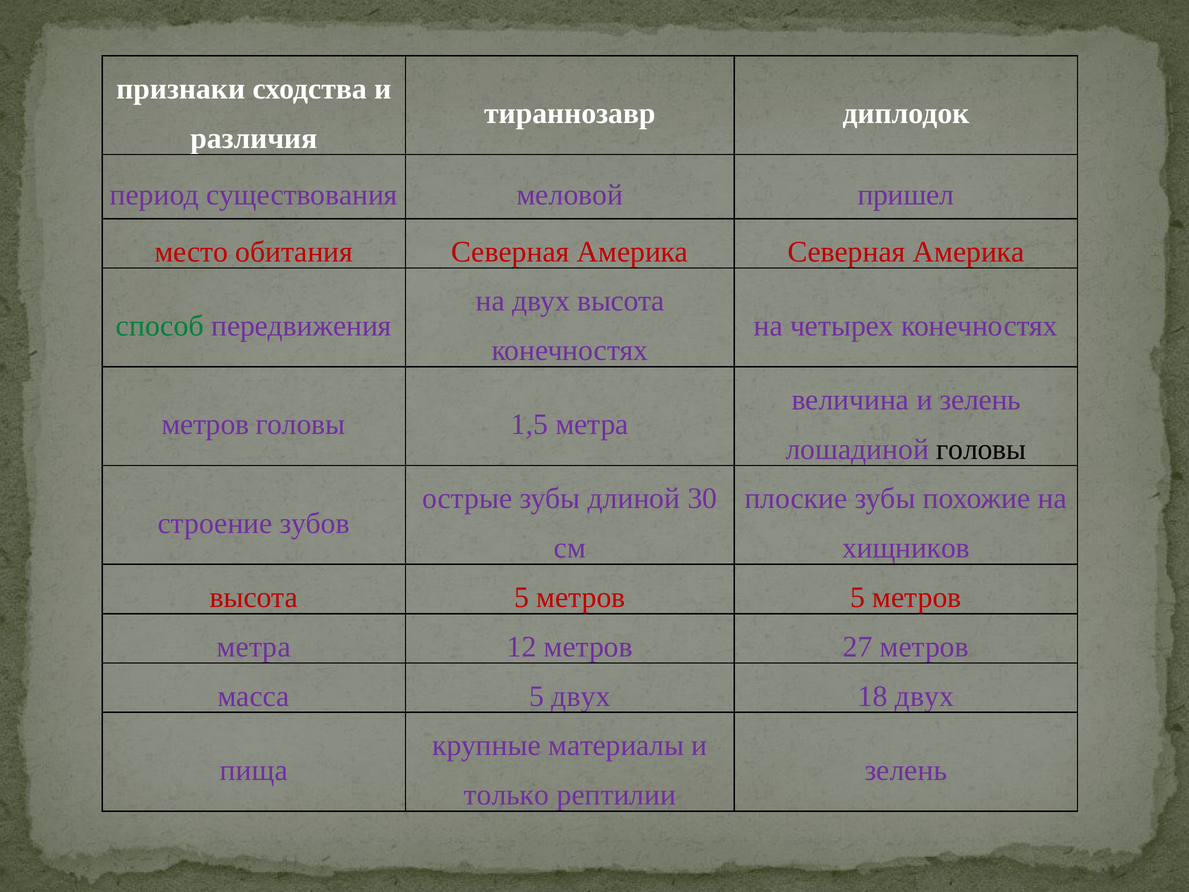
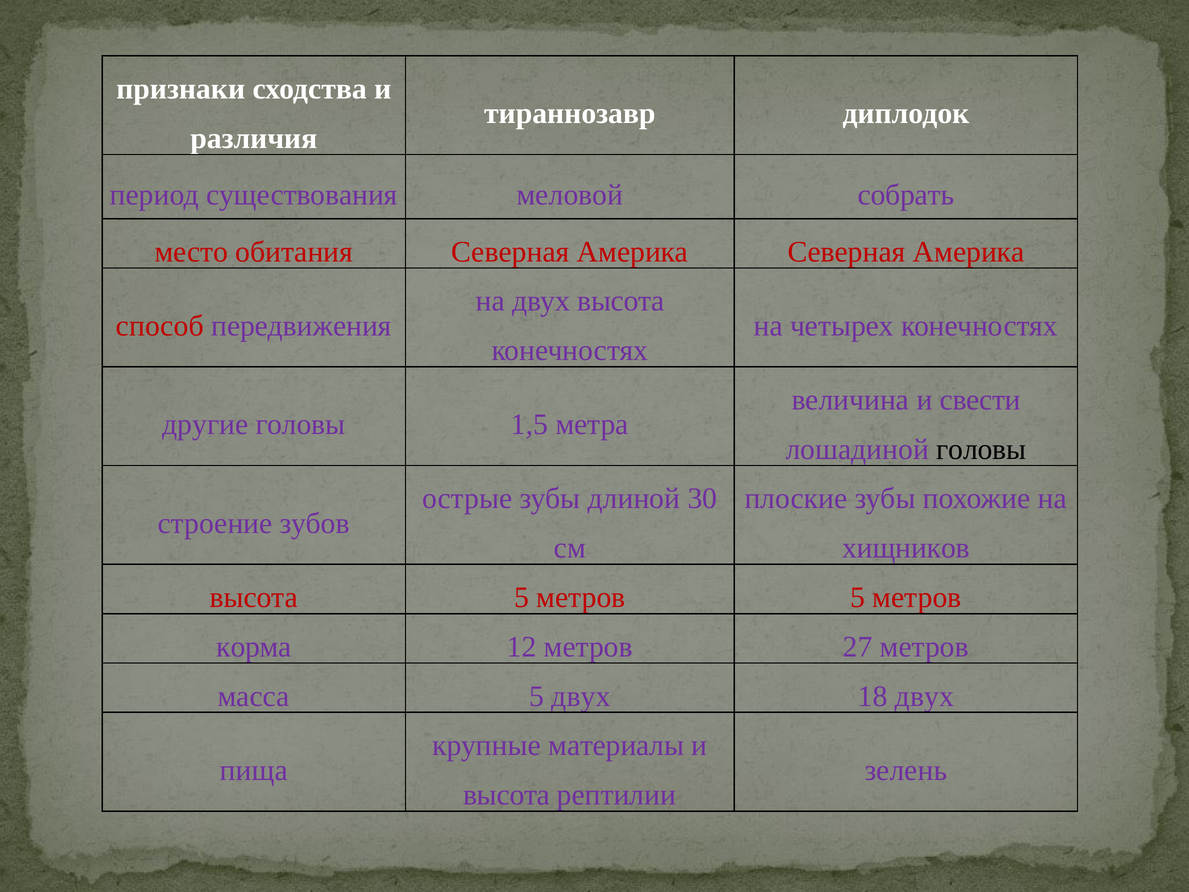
пришел: пришел -> собрать
способ colour: green -> red
и зелень: зелень -> свести
метров at (205, 424): метров -> другие
метра at (254, 647): метра -> корма
только at (506, 795): только -> высота
